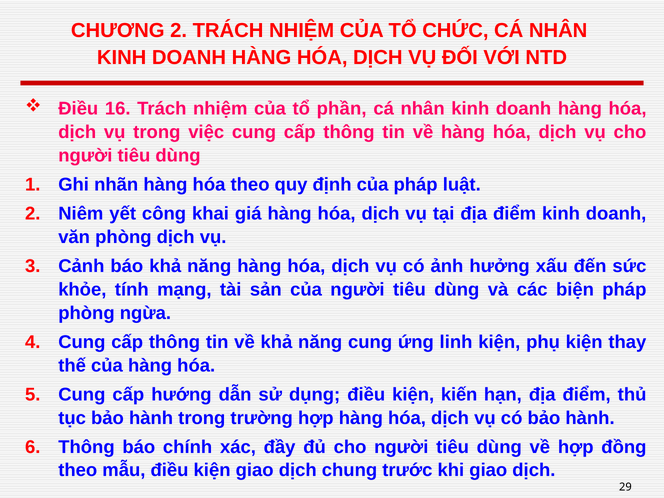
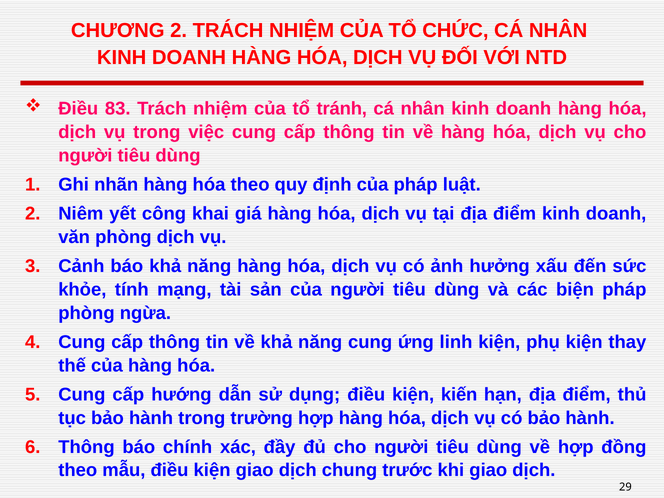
16: 16 -> 83
phần: phần -> tránh
